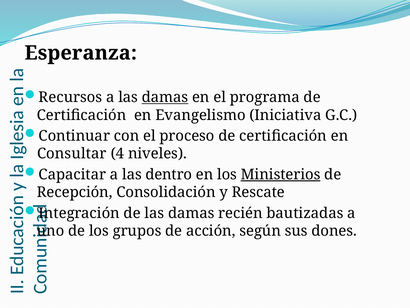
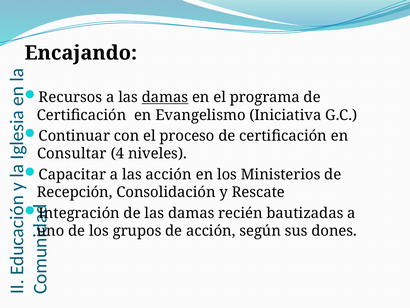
Esperanza: Esperanza -> Encajando
las dentro: dentro -> acción
Ministerios underline: present -> none
